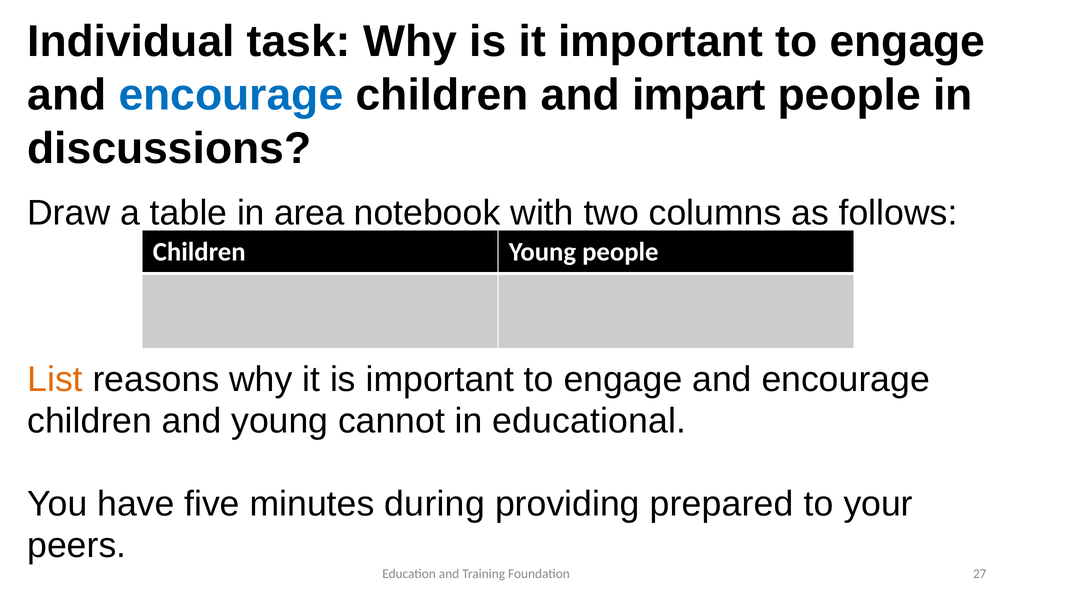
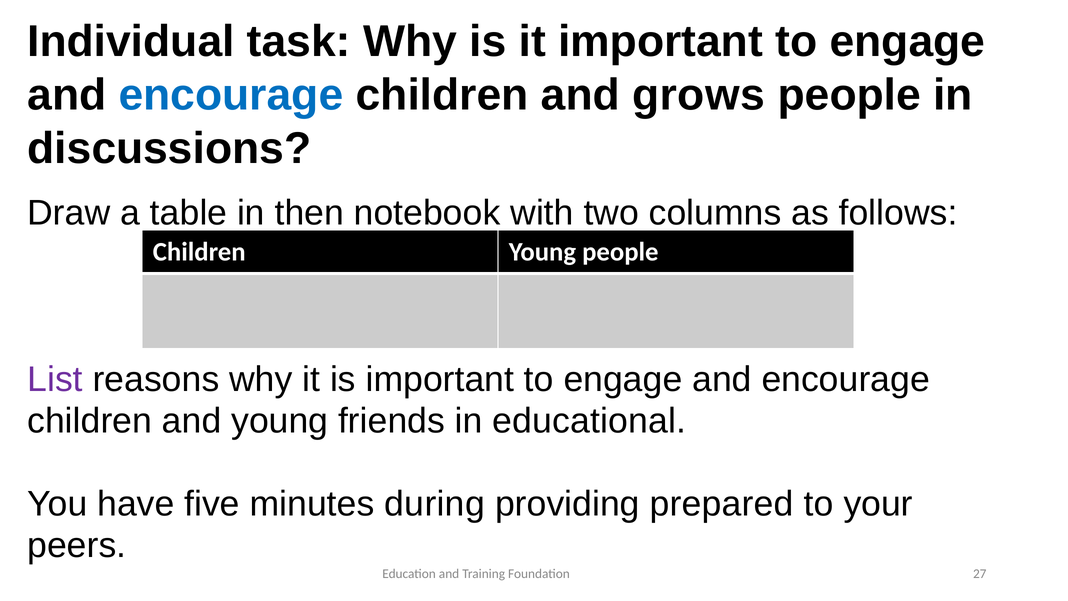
impart: impart -> grows
area: area -> then
List colour: orange -> purple
cannot: cannot -> friends
